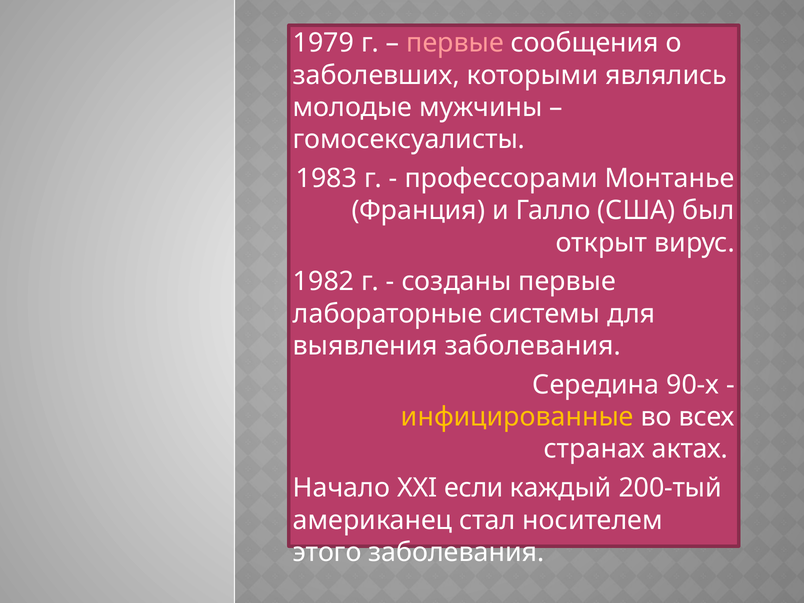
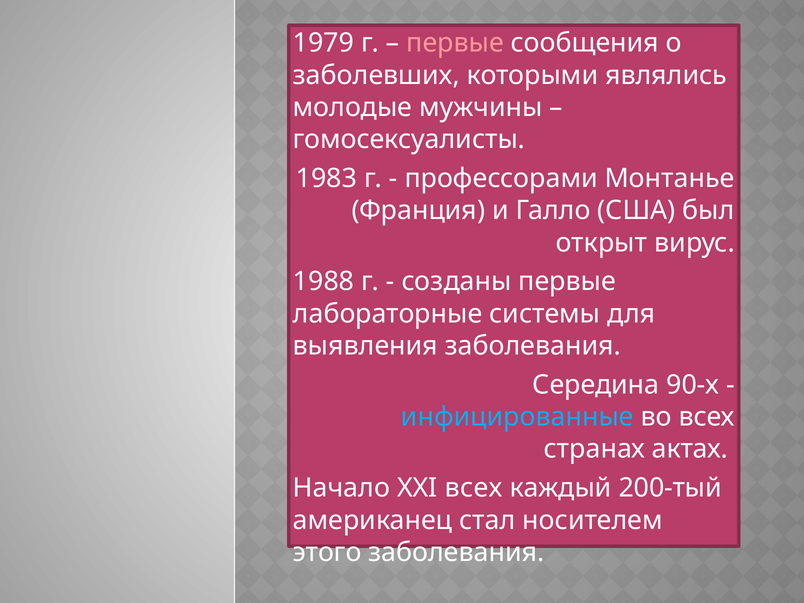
1982: 1982 -> 1988
инфицированные colour: yellow -> light blue
XXI если: если -> всех
